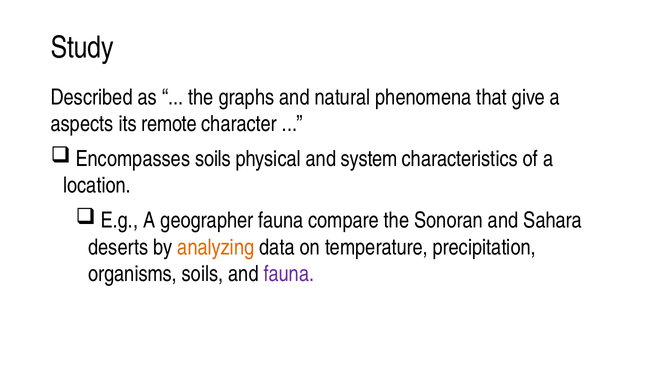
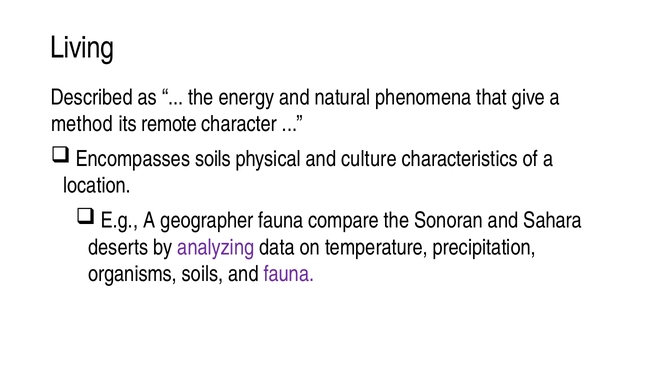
Study: Study -> Living
graphs: graphs -> energy
aspects: aspects -> method
system: system -> culture
analyzing colour: orange -> purple
